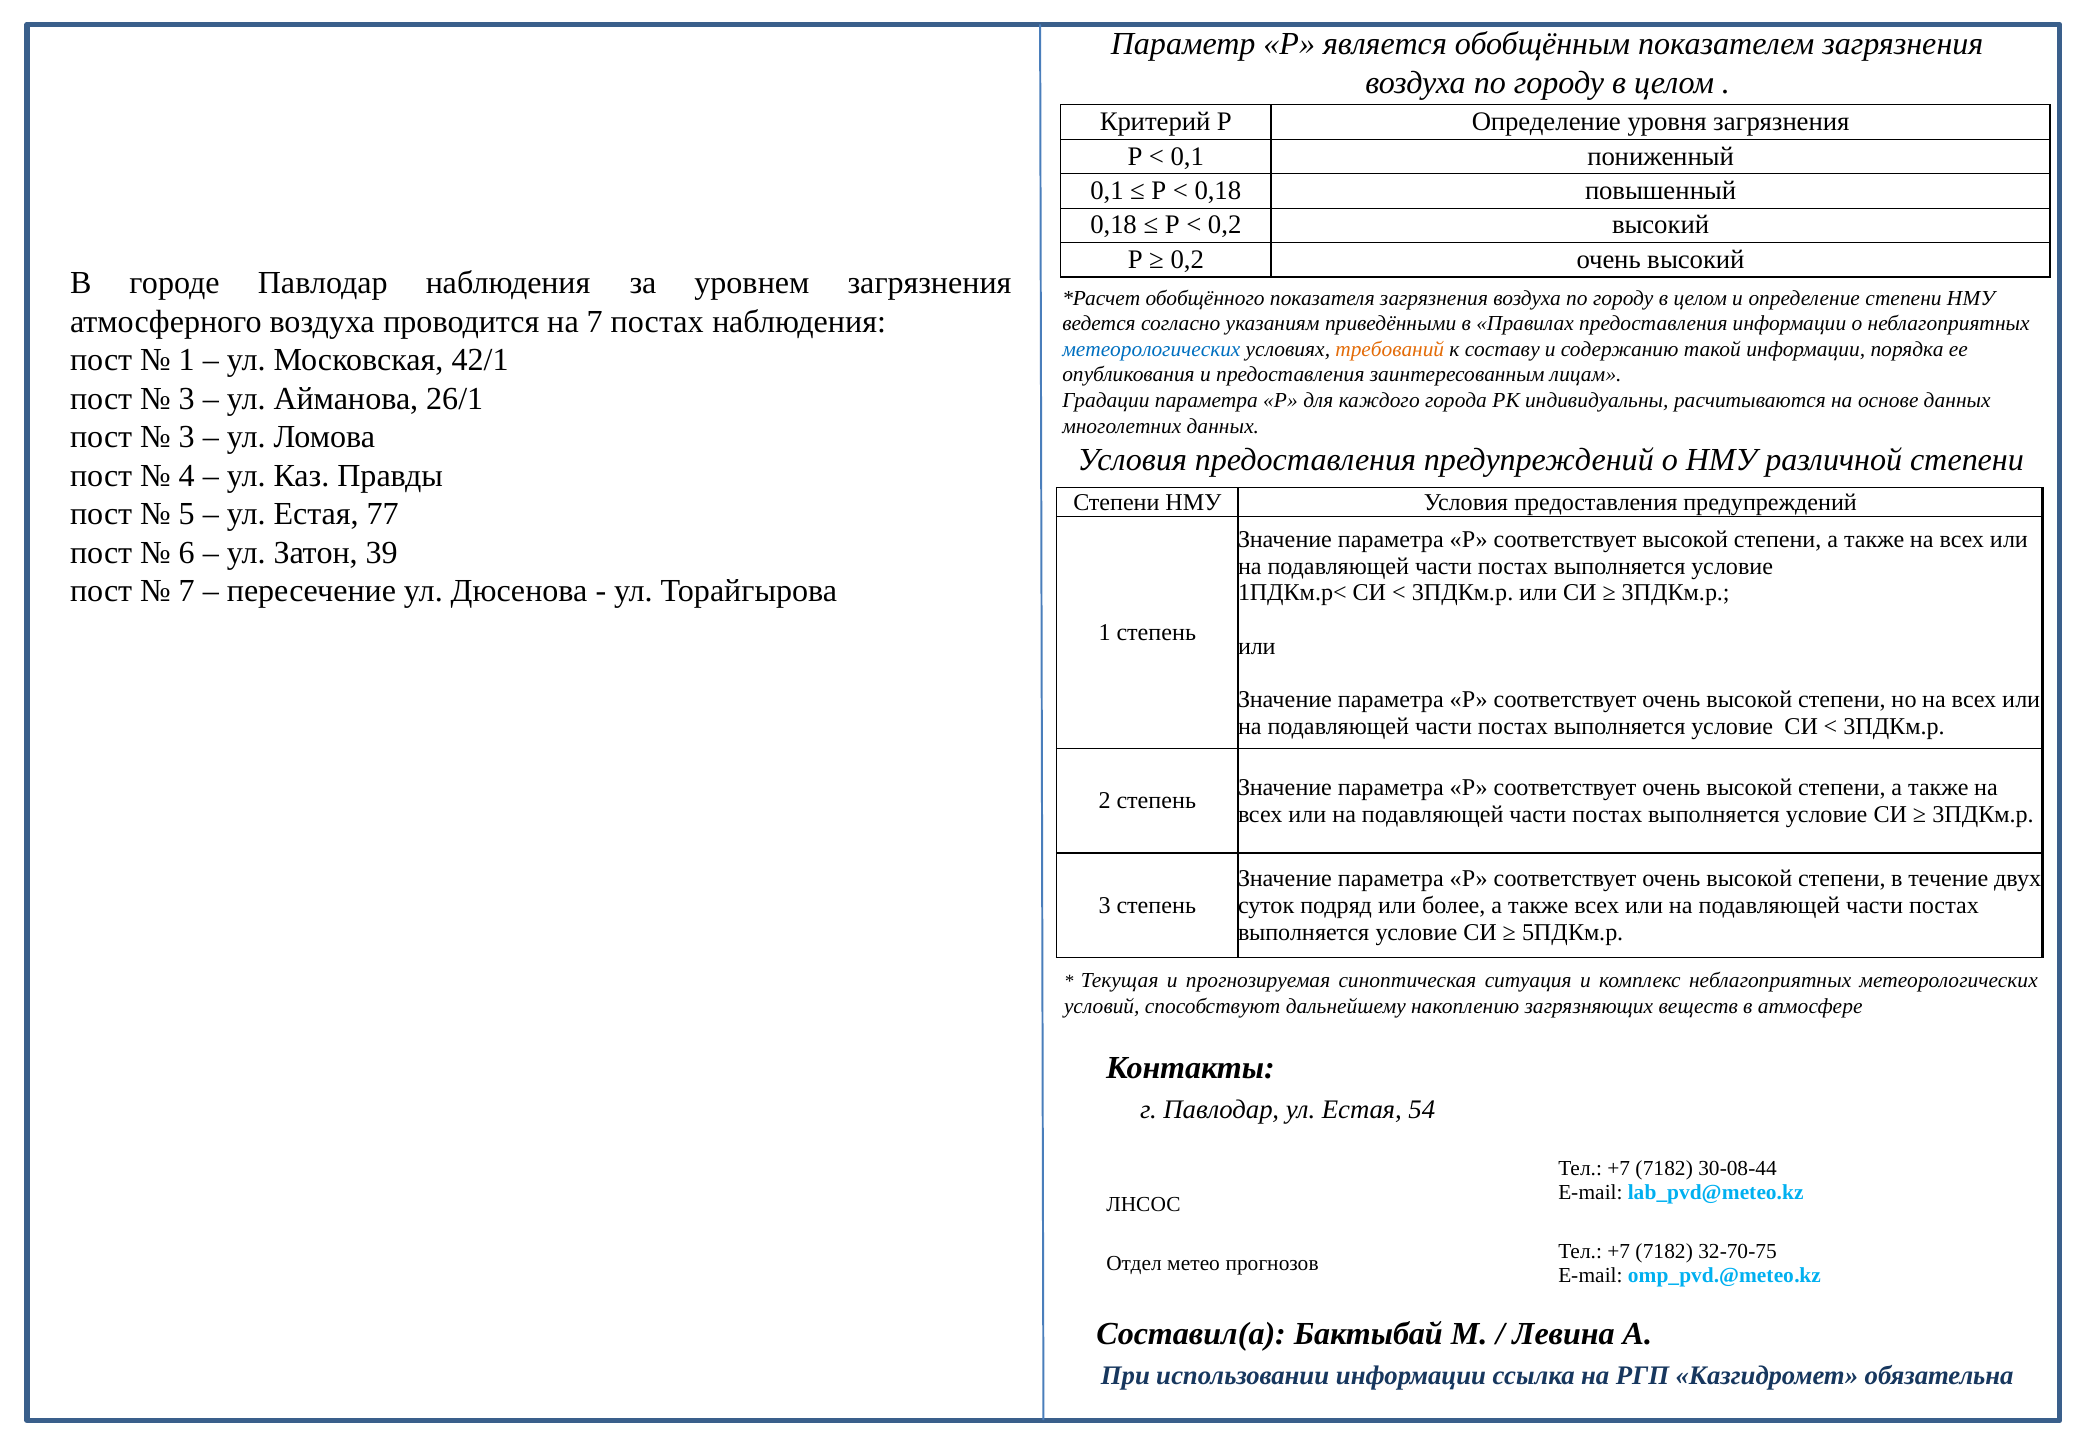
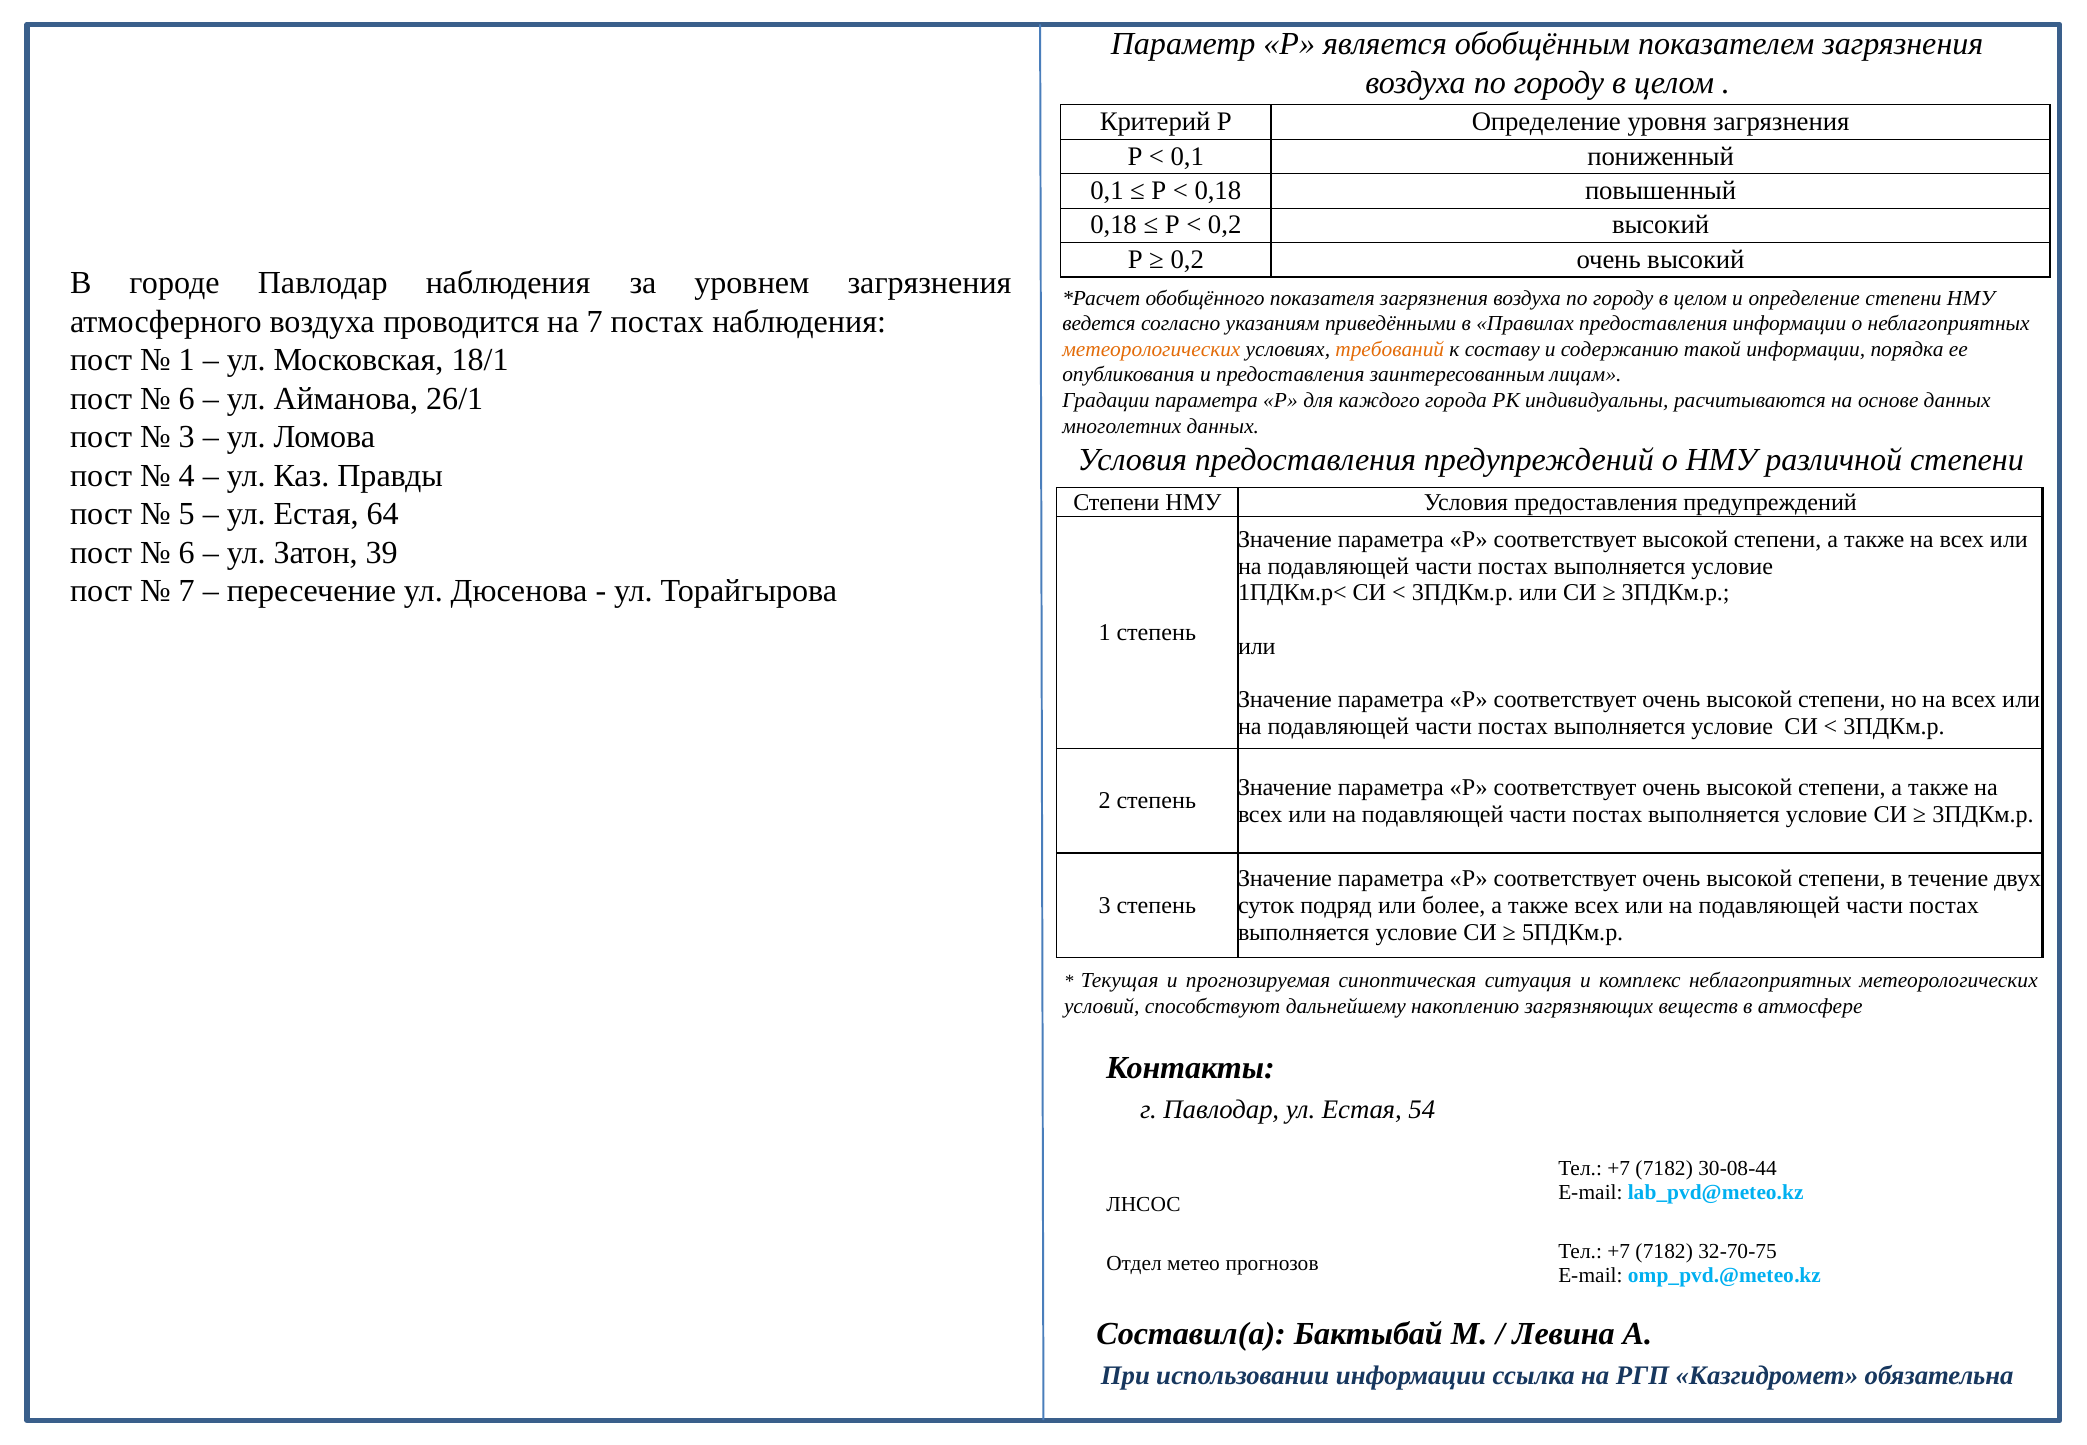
метеорологических at (1151, 349) colour: blue -> orange
42/1: 42/1 -> 18/1
3 at (187, 399): 3 -> 6
77: 77 -> 64
